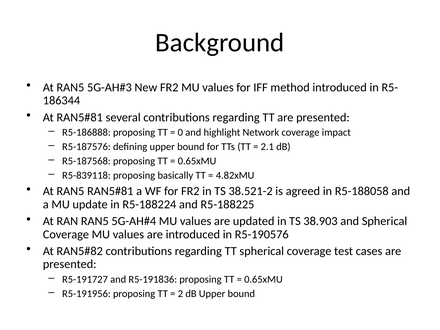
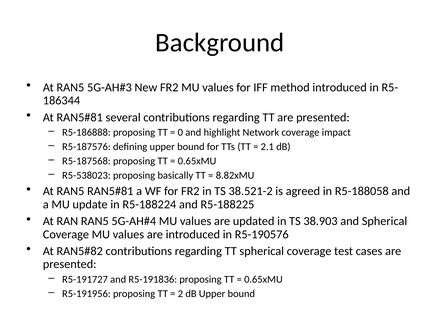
R5-839118: R5-839118 -> R5-538023
4.82xMU: 4.82xMU -> 8.82xMU
